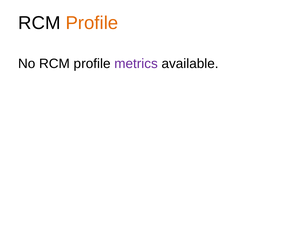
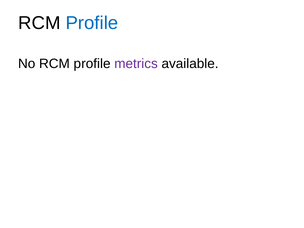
Profile at (92, 23) colour: orange -> blue
